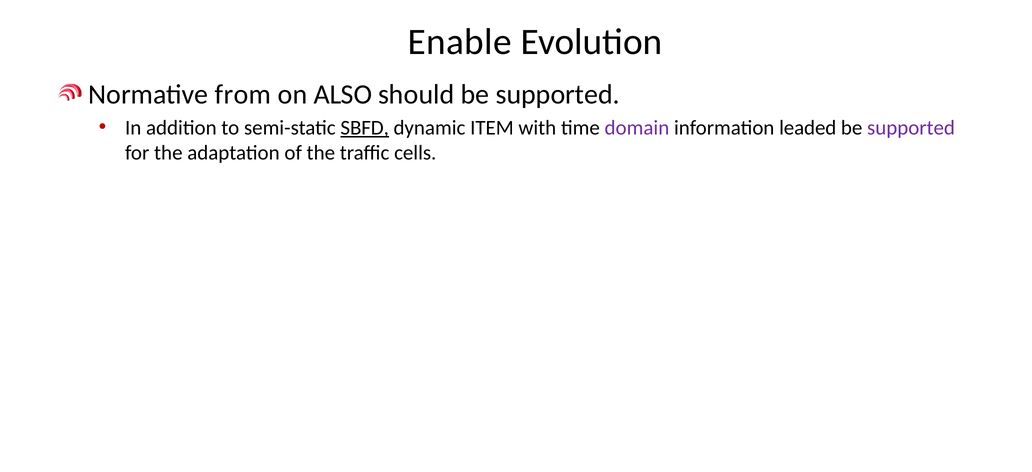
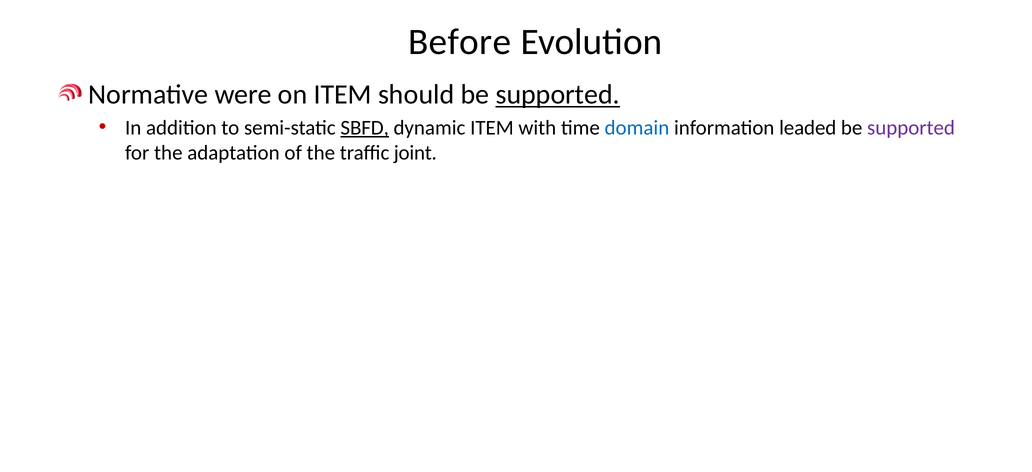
Enable: Enable -> Before
from: from -> were
on ALSO: ALSO -> ITEM
supported at (558, 95) underline: none -> present
domain colour: purple -> blue
cells: cells -> joint
